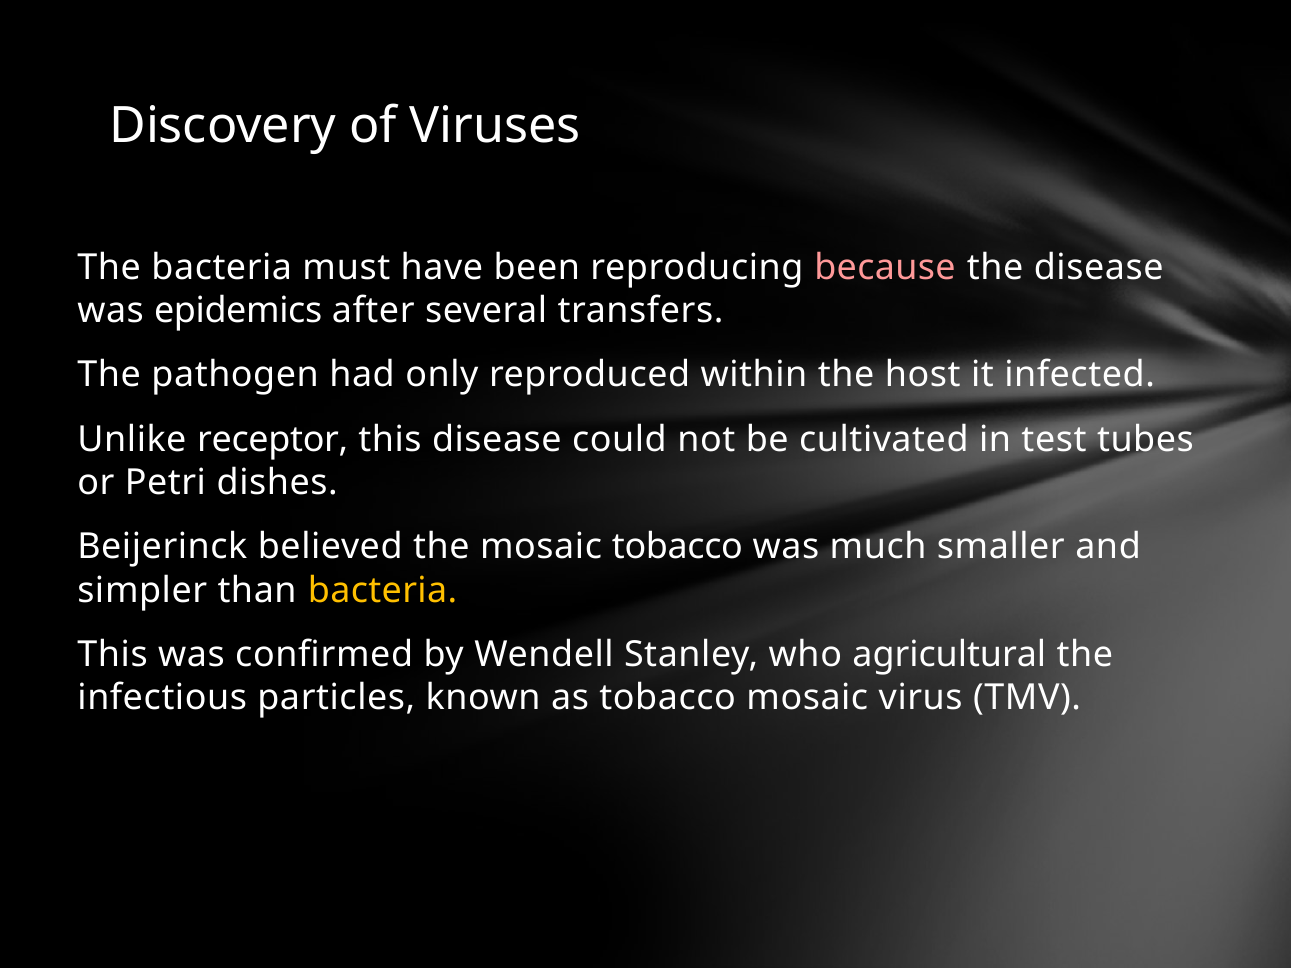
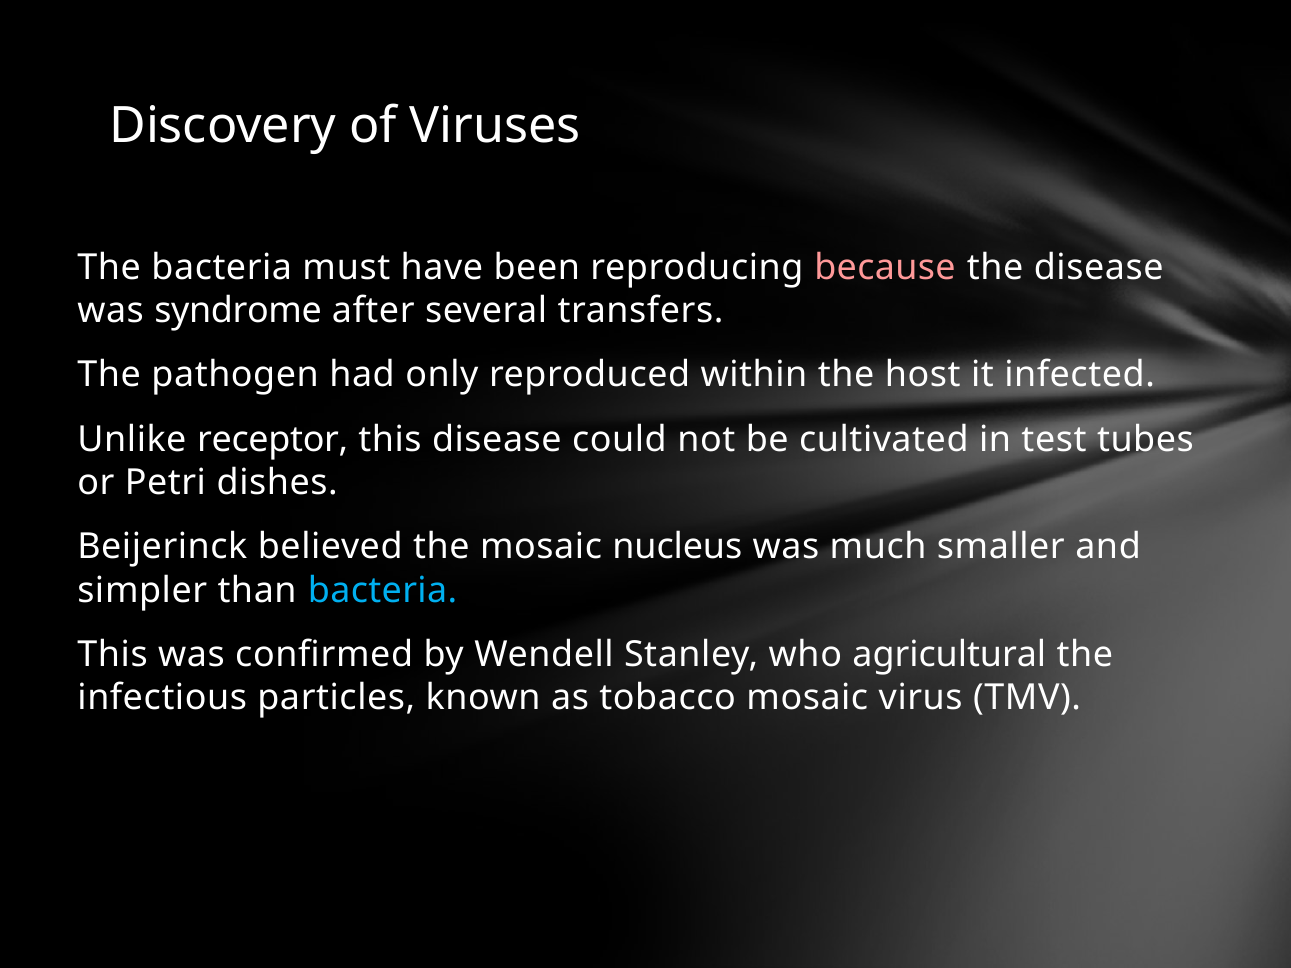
epidemics: epidemics -> syndrome
mosaic tobacco: tobacco -> nucleus
bacteria at (383, 590) colour: yellow -> light blue
